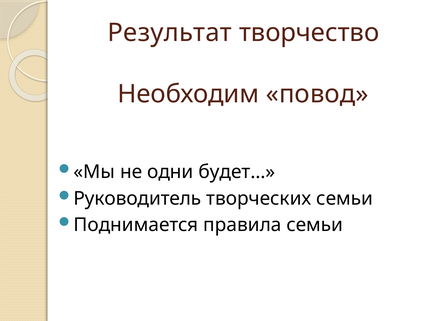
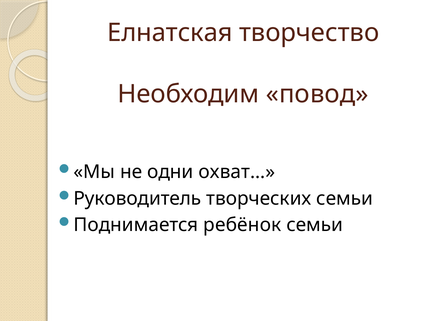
Результат: Результат -> Елнатская
будет…: будет… -> охват…
правила: правила -> ребёнок
